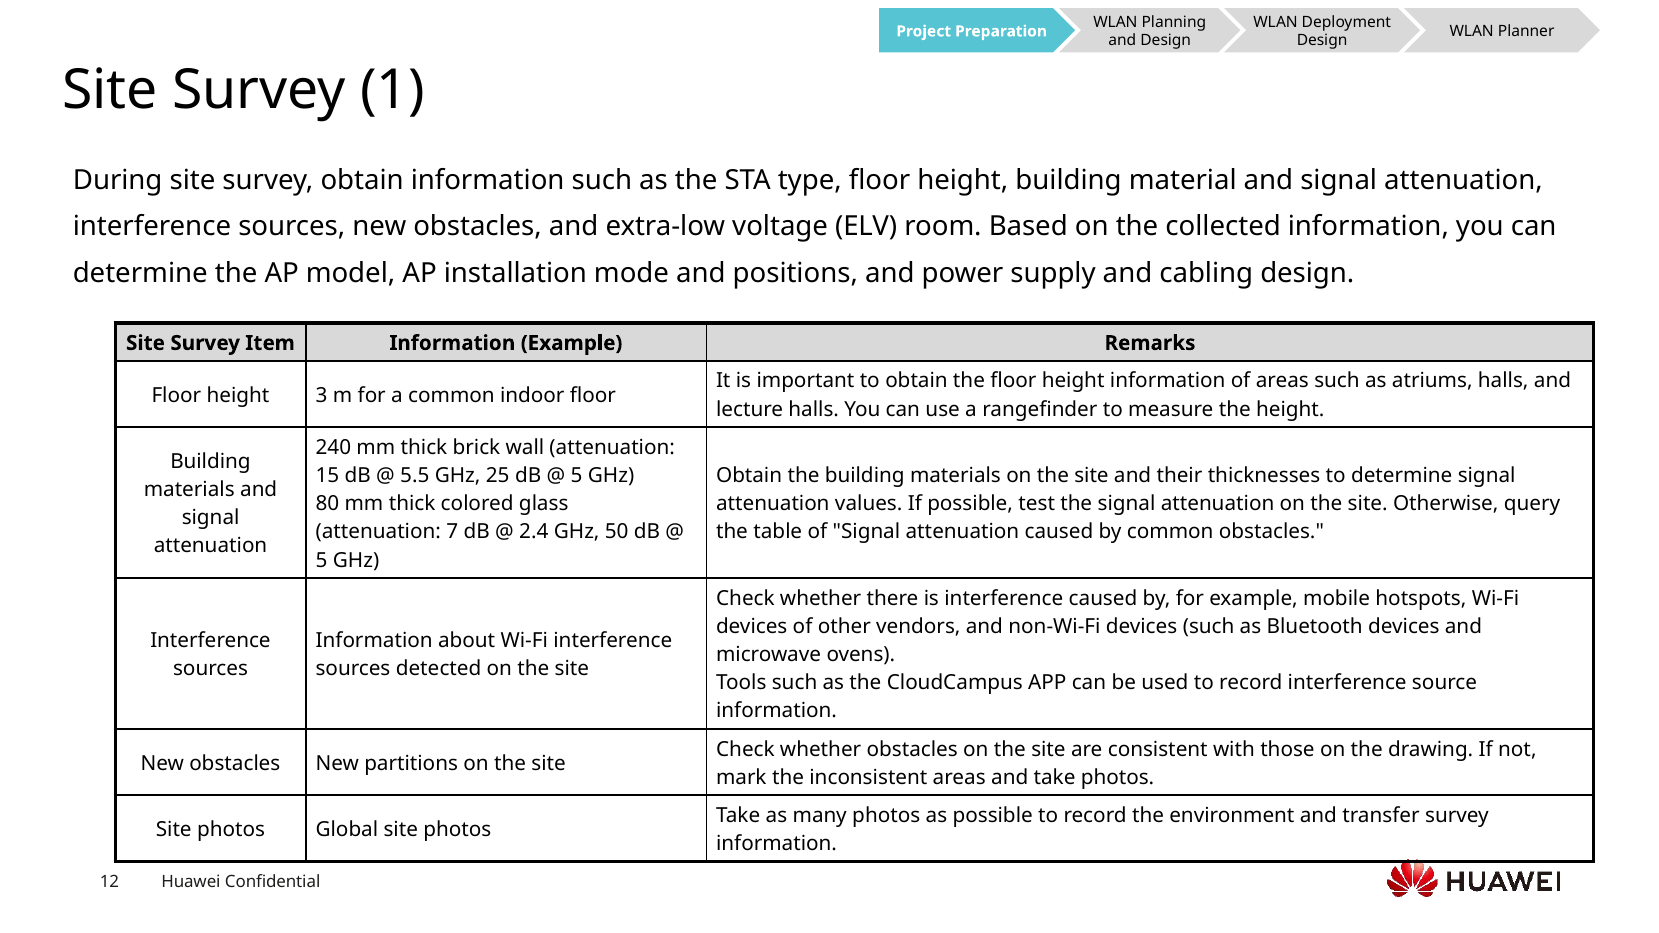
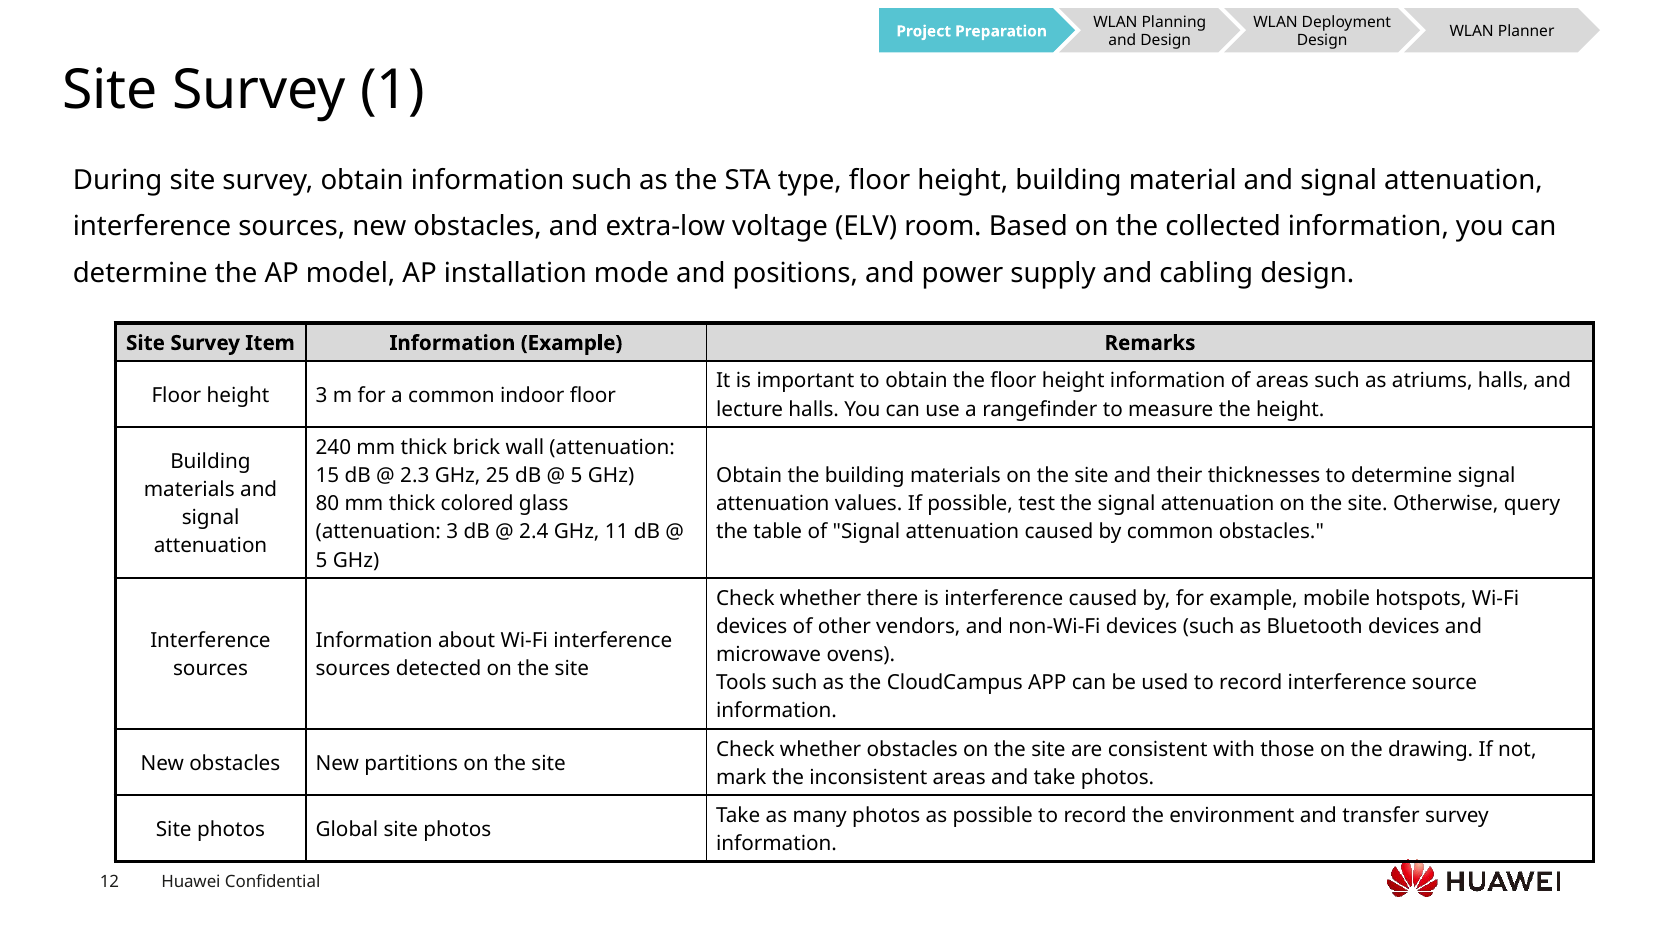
5.5: 5.5 -> 2.3
attenuation 7: 7 -> 3
50: 50 -> 11
